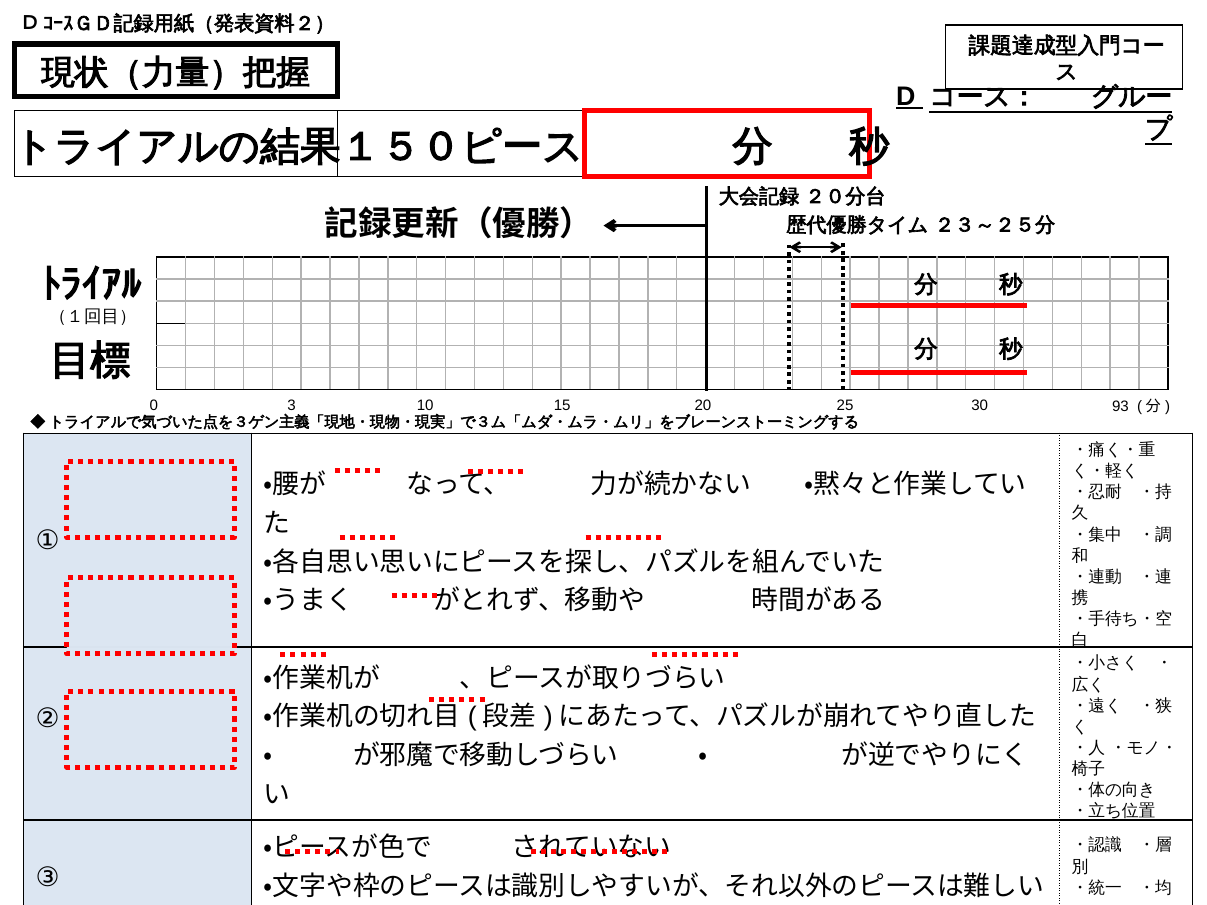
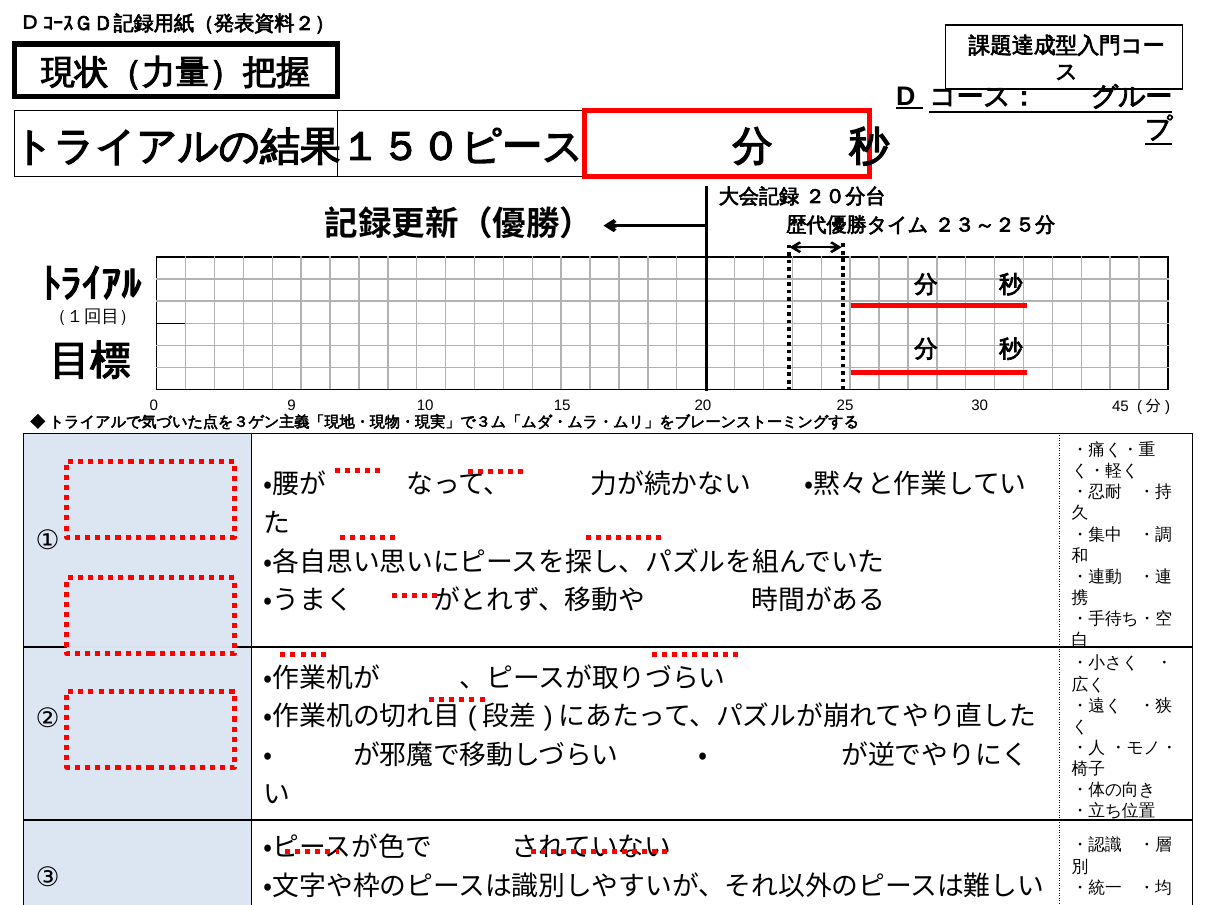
3: 3 -> 9
93: 93 -> 45
